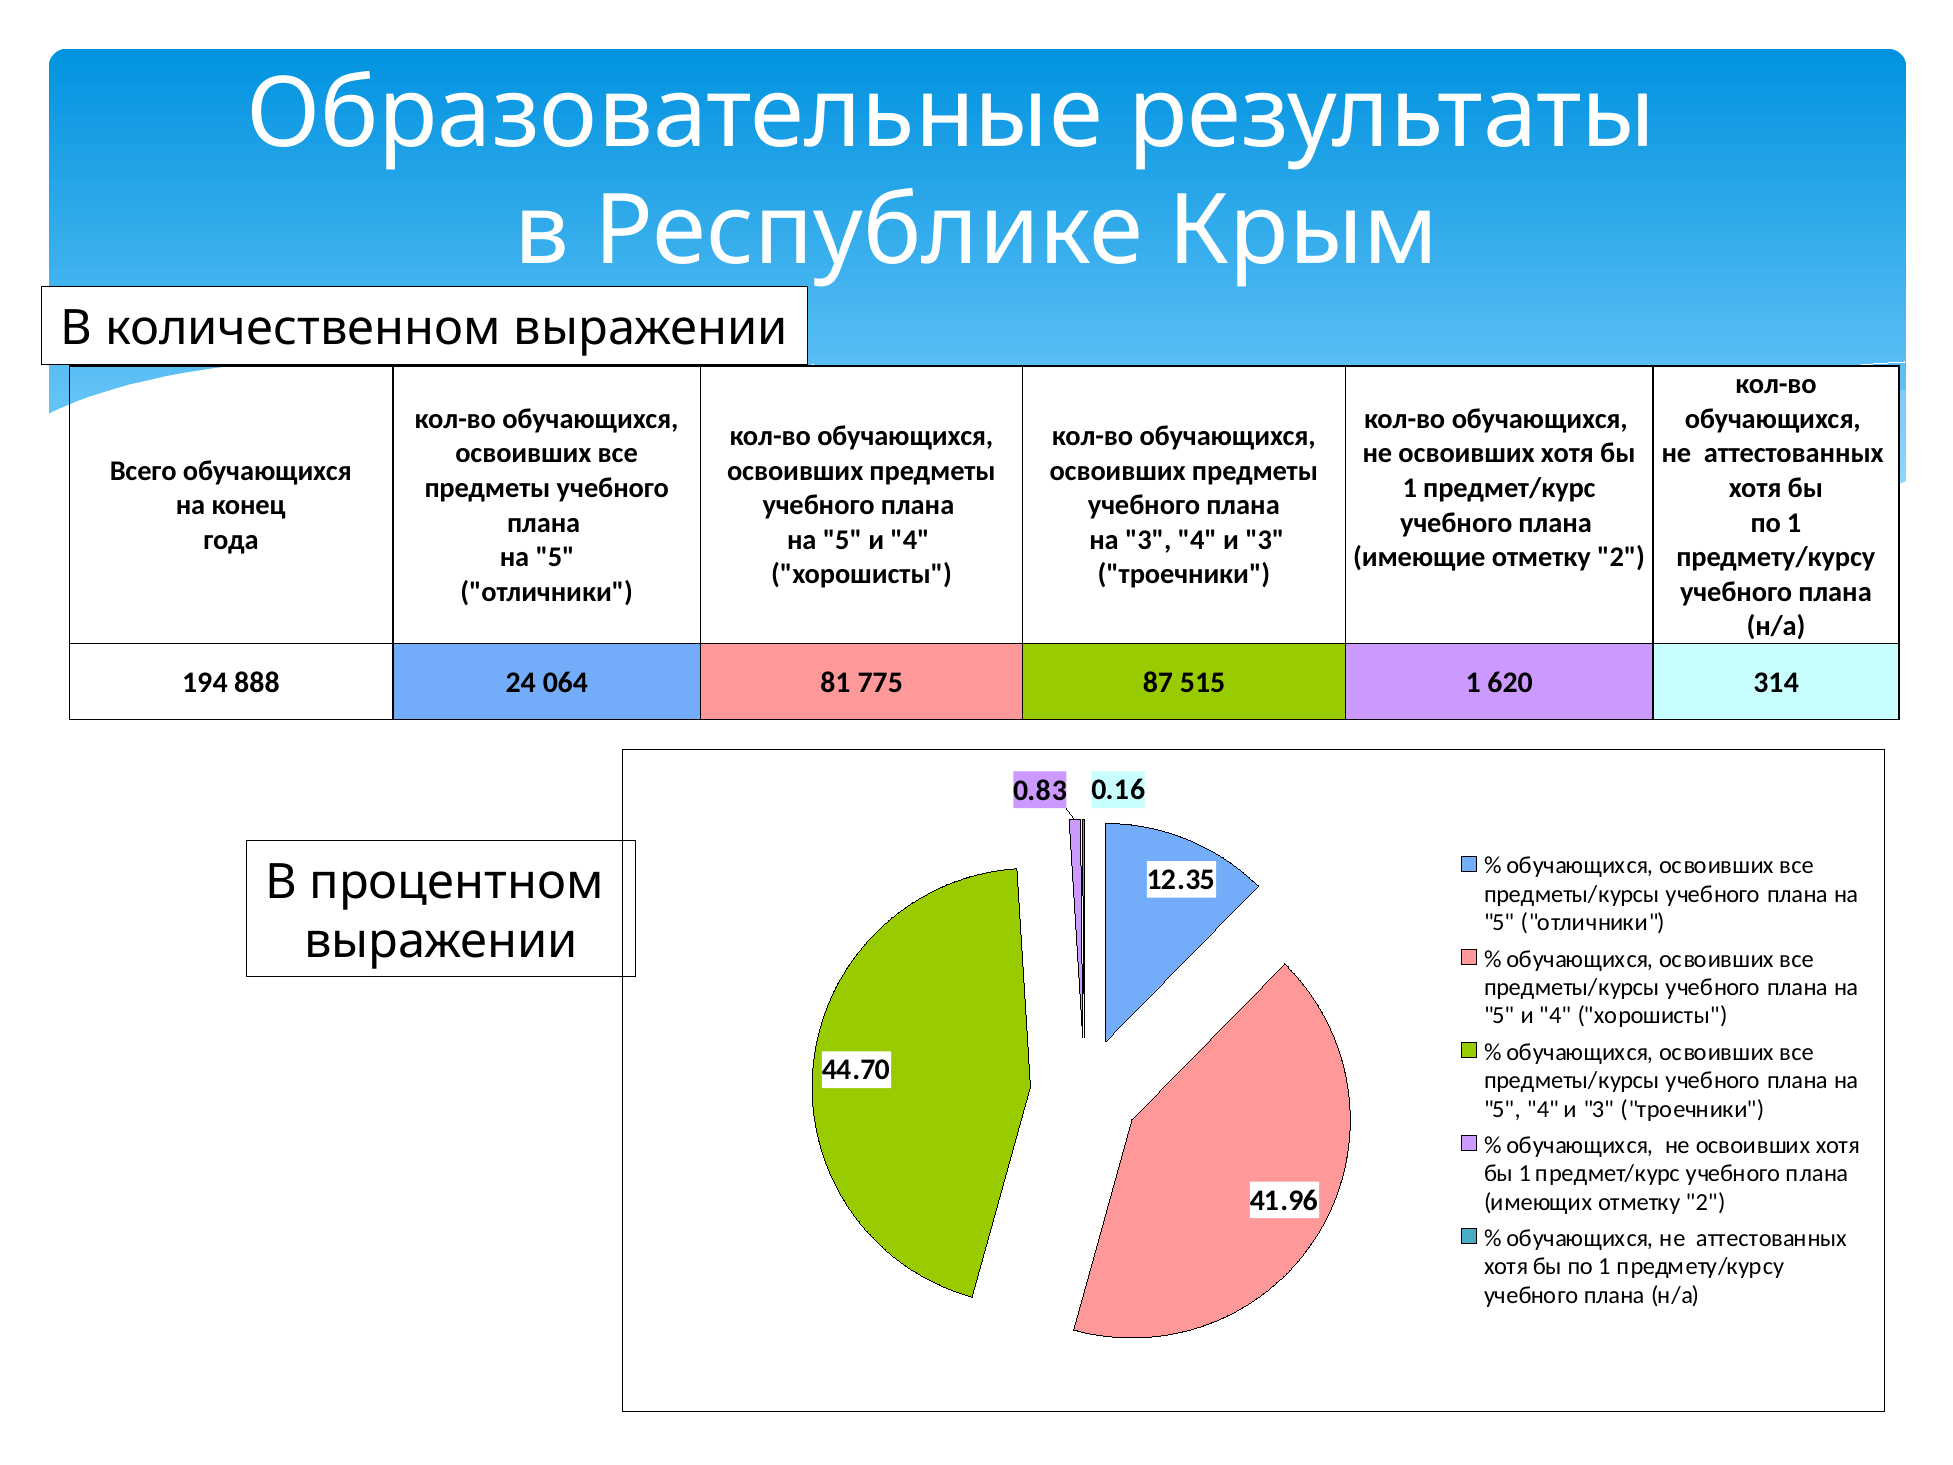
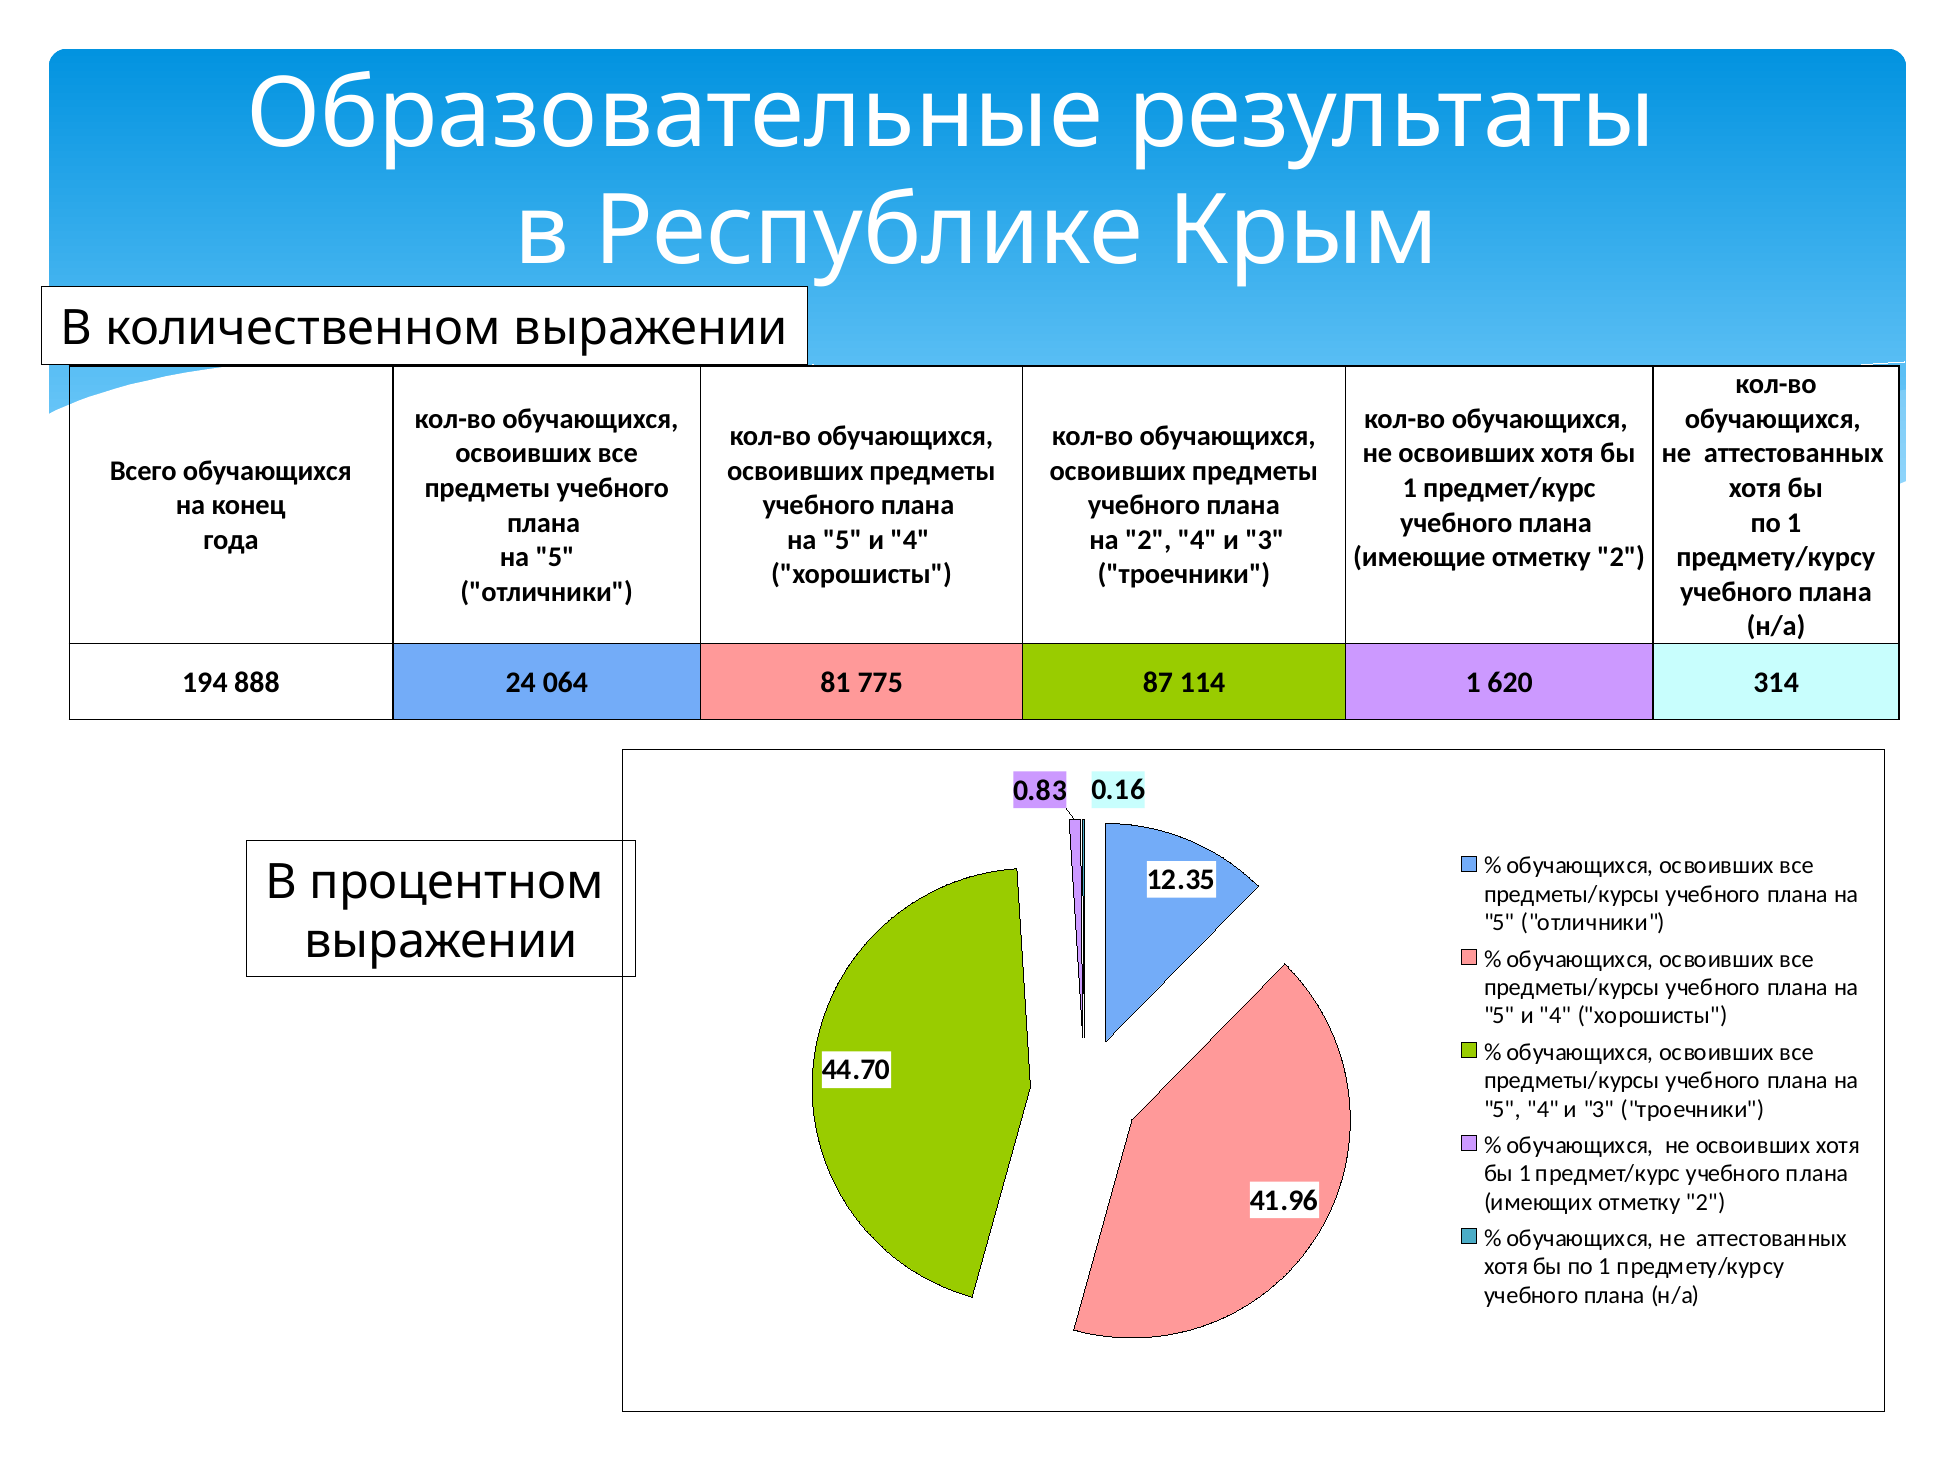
на 3: 3 -> 2
515: 515 -> 114
